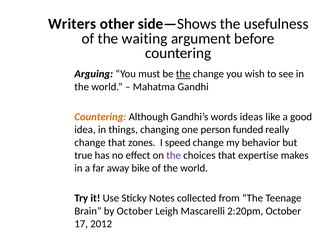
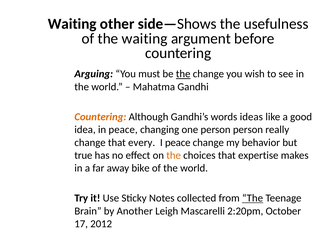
Writers at (72, 24): Writers -> Waiting
in things: things -> peace
person funded: funded -> person
zones: zones -> every
I speed: speed -> peace
the at (174, 155) colour: purple -> orange
The at (253, 198) underline: none -> present
by October: October -> Another
